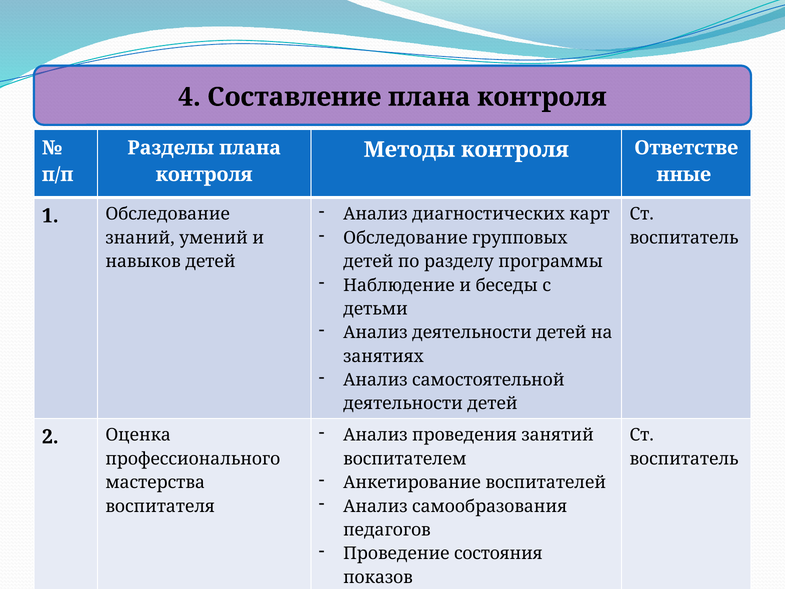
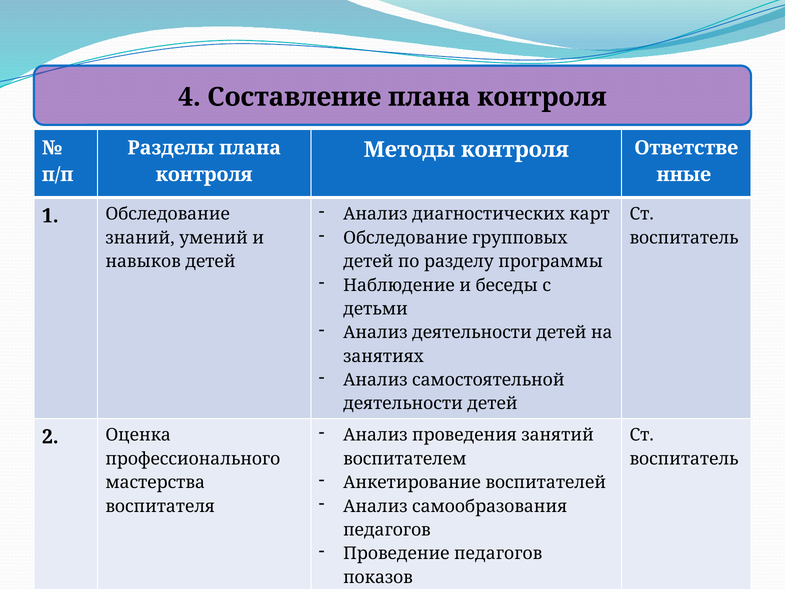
Проведение состояния: состояния -> педагогов
